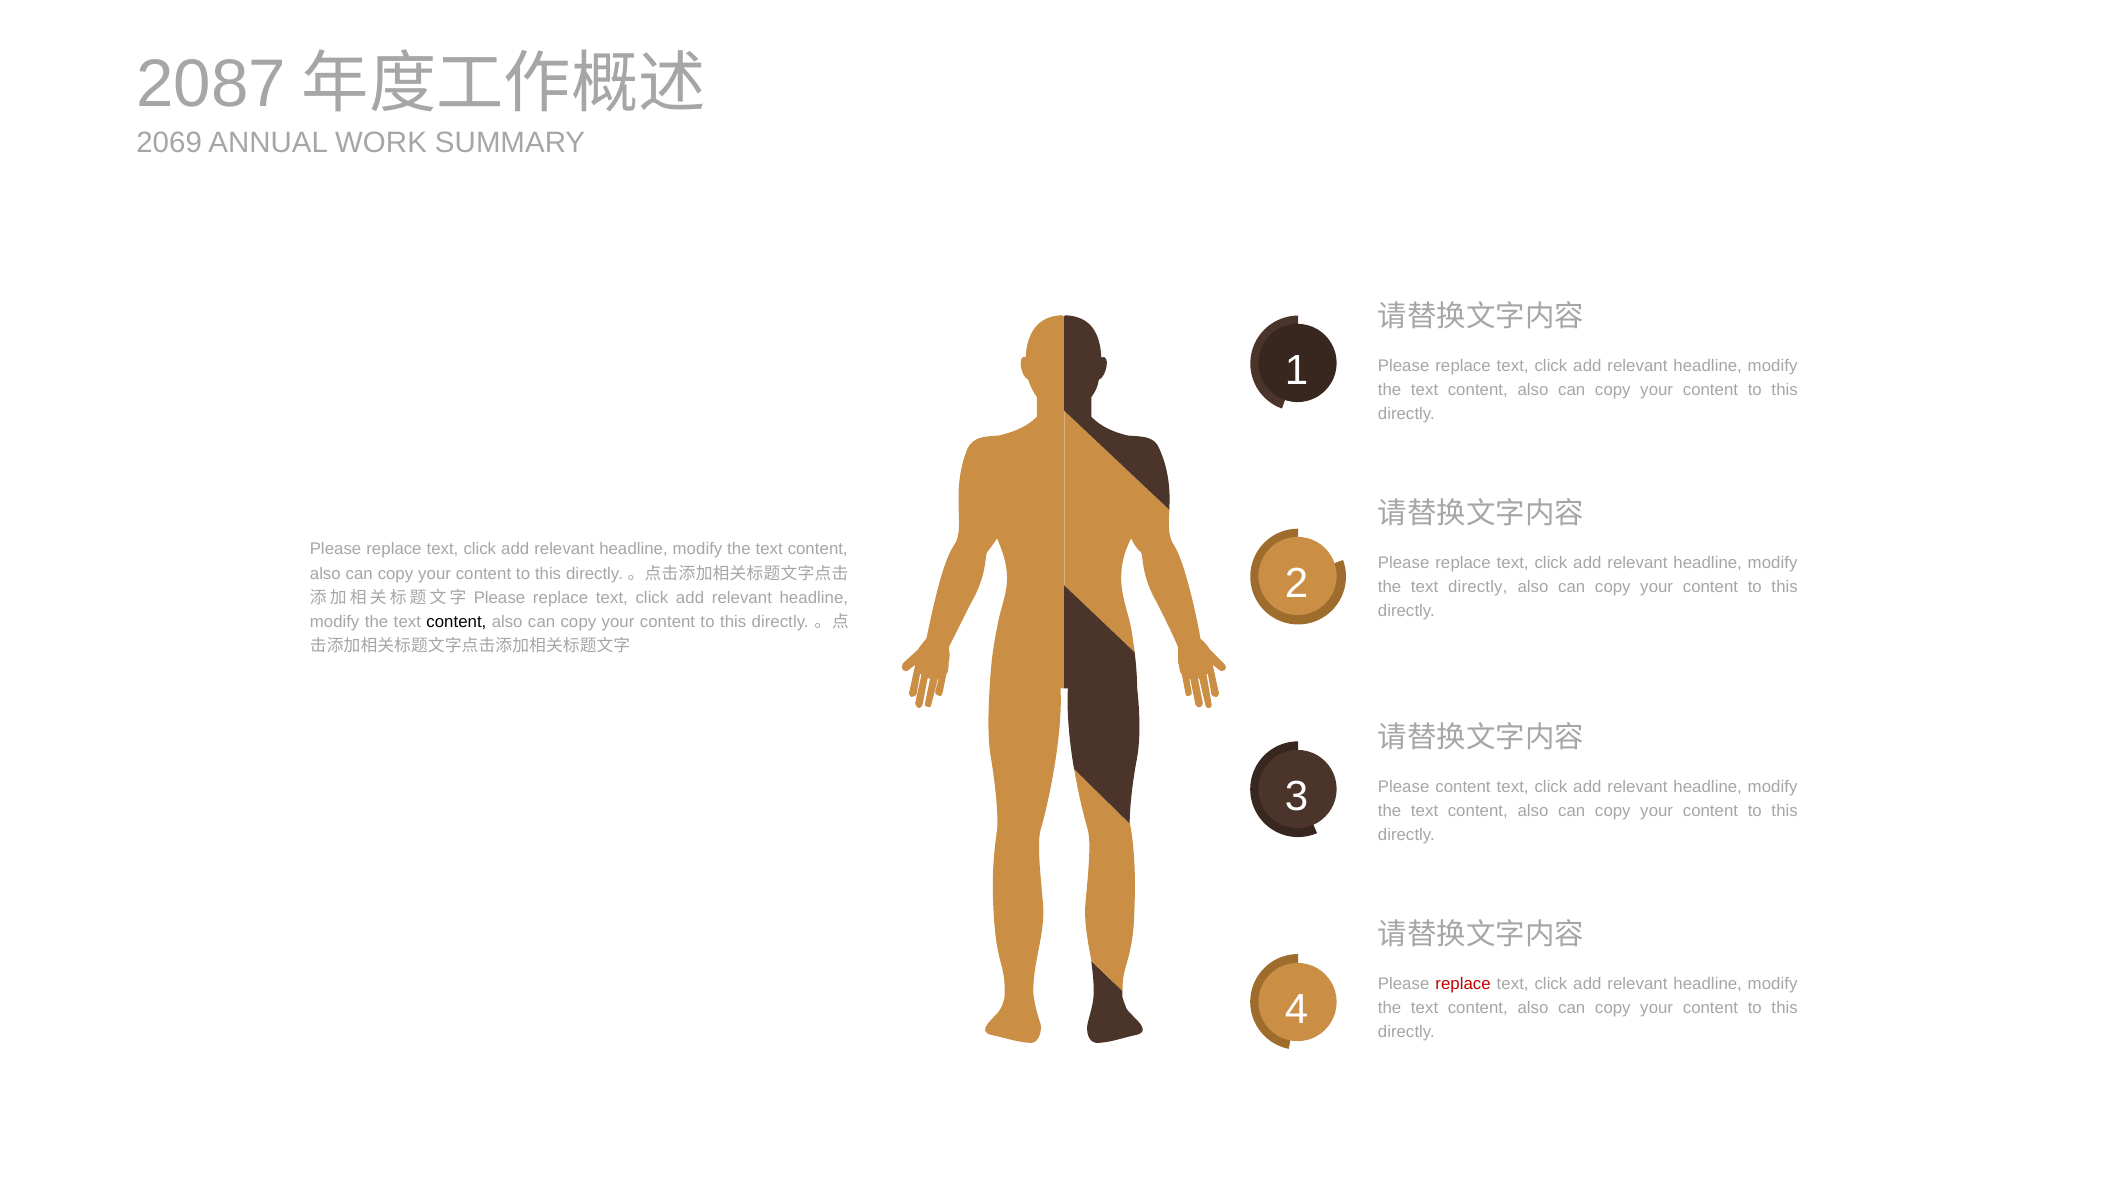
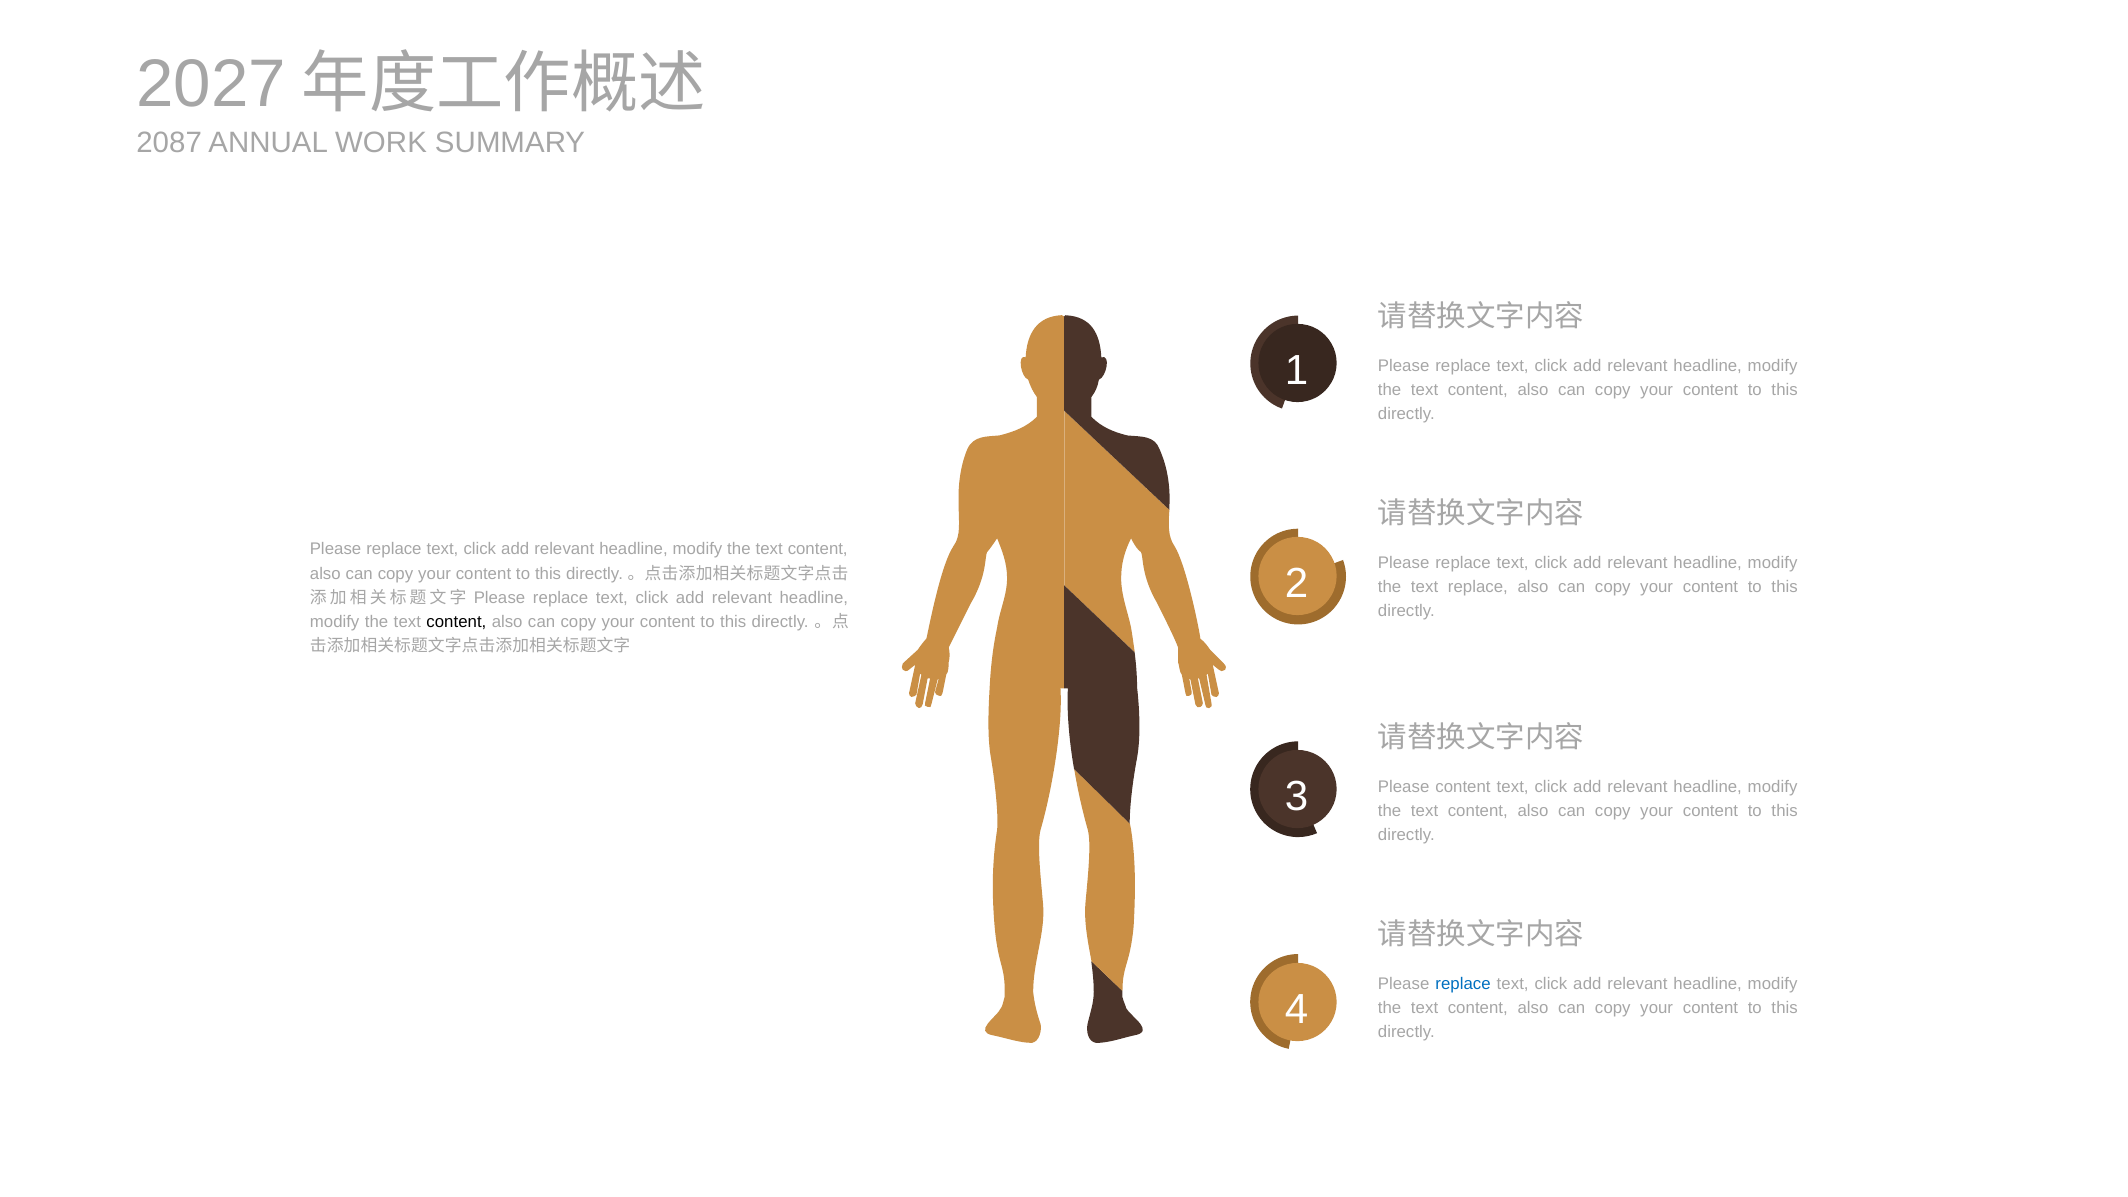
2087: 2087 -> 2027
2069: 2069 -> 2087
text directly: directly -> replace
replace at (1463, 983) colour: red -> blue
